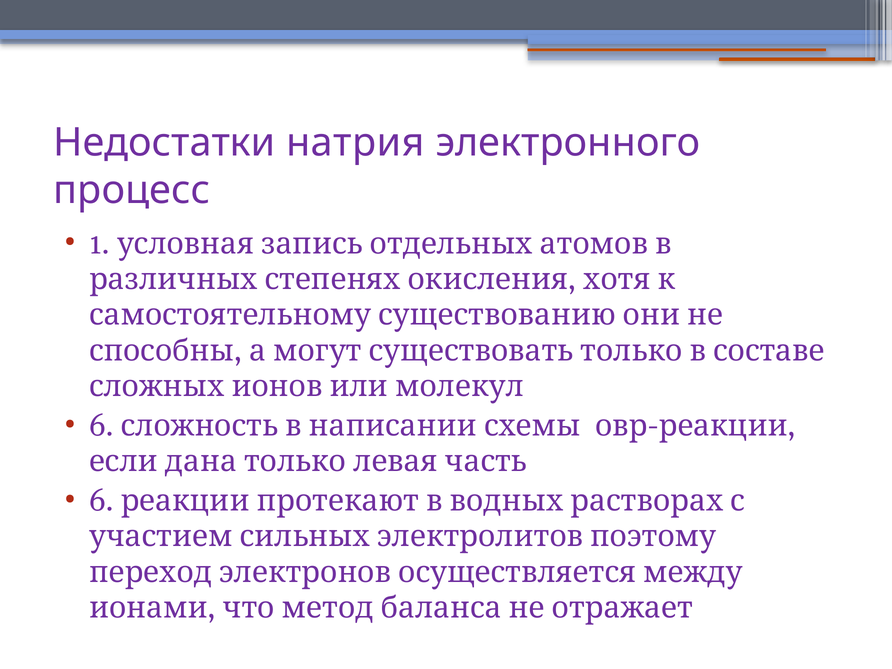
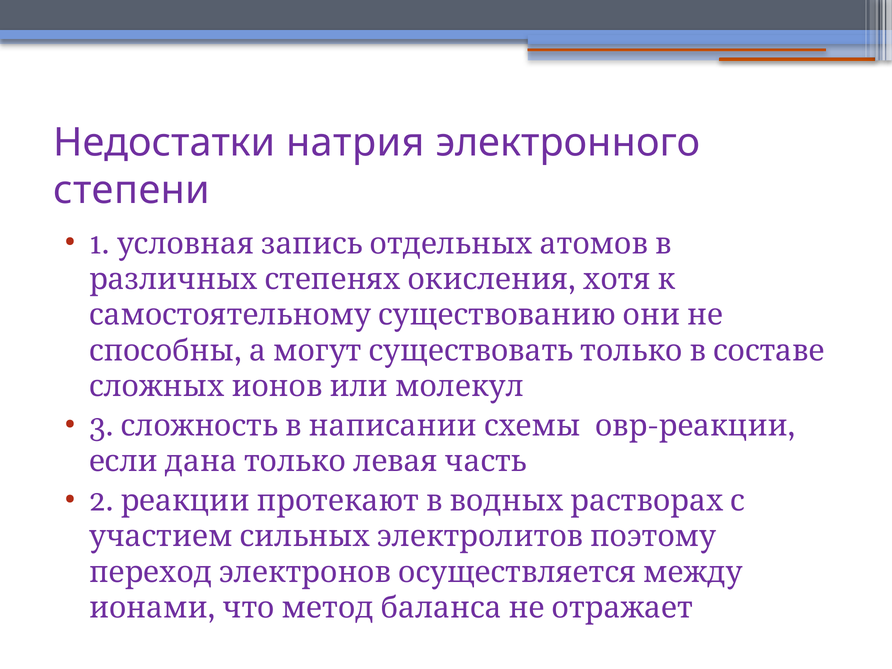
процесс: процесс -> степени
6 at (101, 426): 6 -> 3
6 at (101, 501): 6 -> 2
